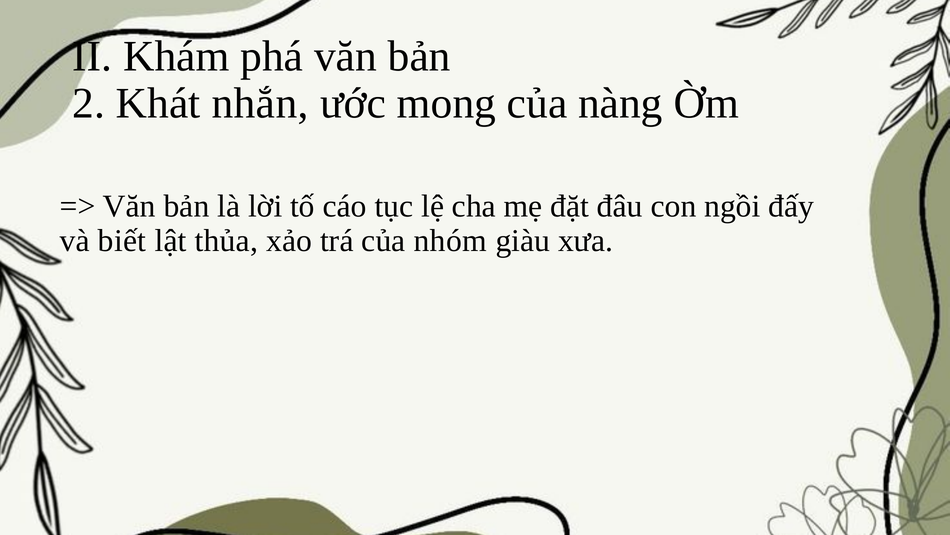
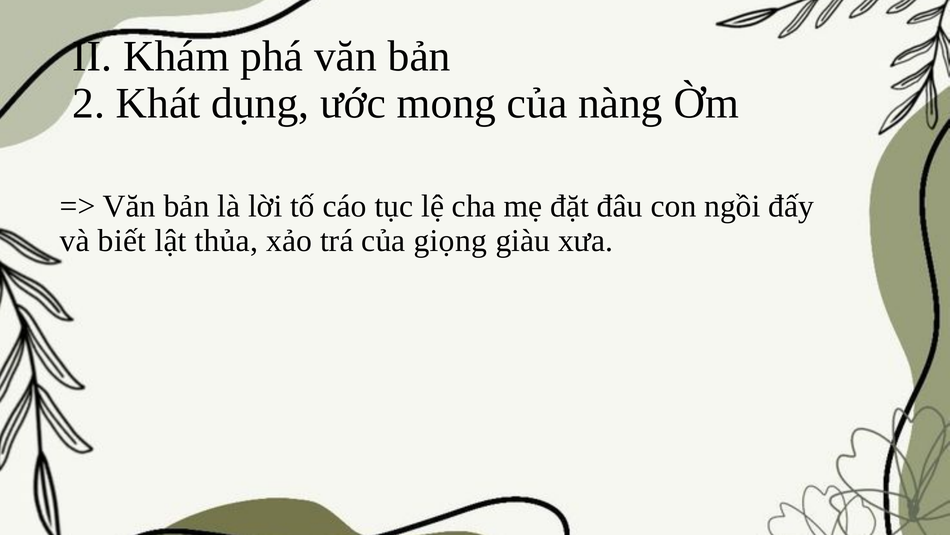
nhắn: nhắn -> dụng
nhóm: nhóm -> giọng
